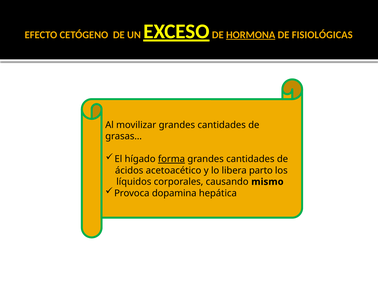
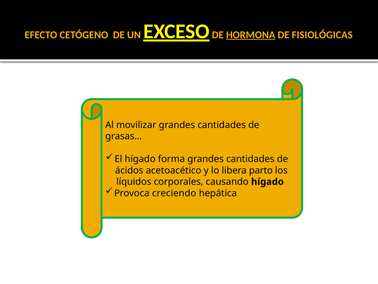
forma underline: present -> none
causando mismo: mismo -> hígado
dopamina: dopamina -> creciendo
